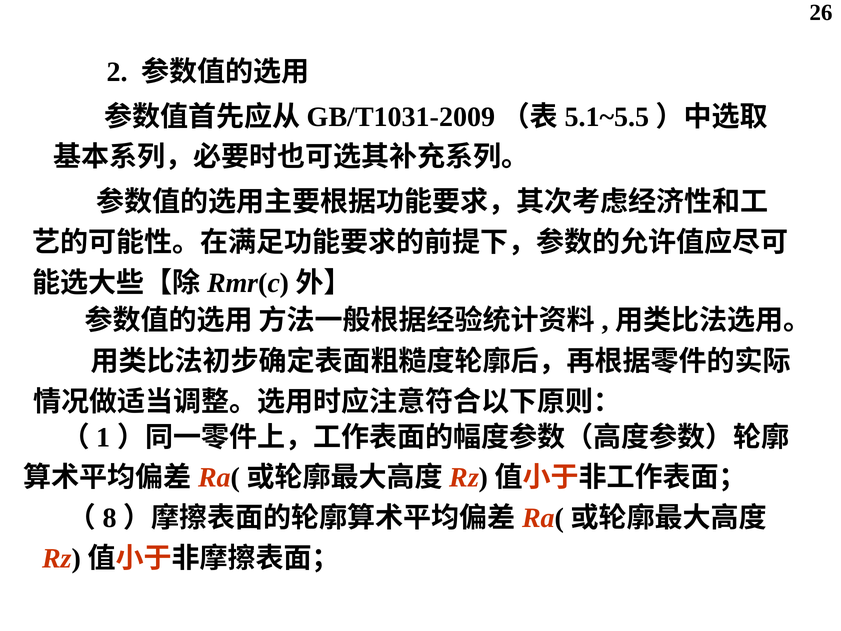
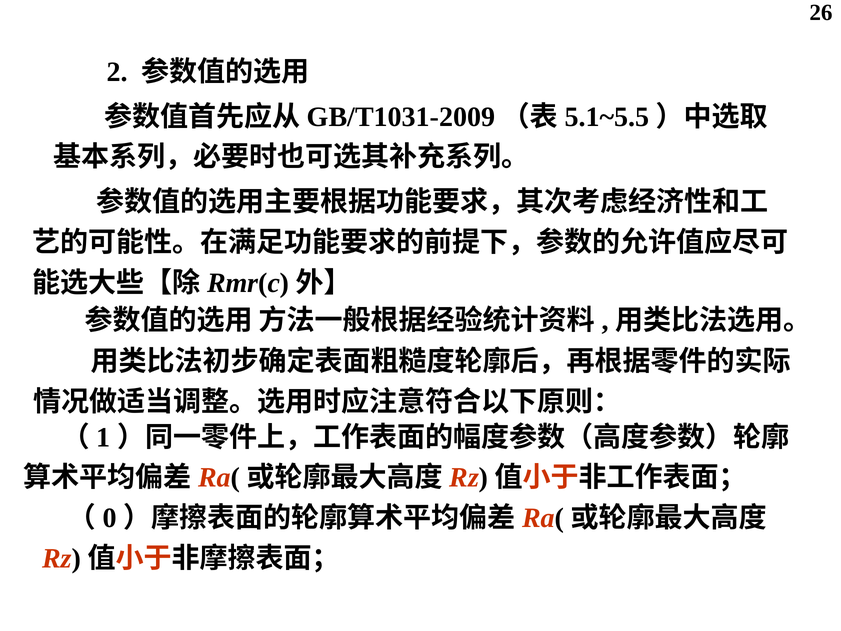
8: 8 -> 0
